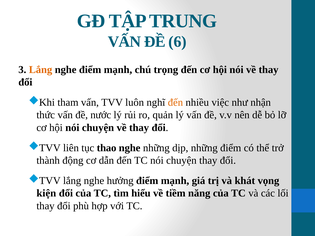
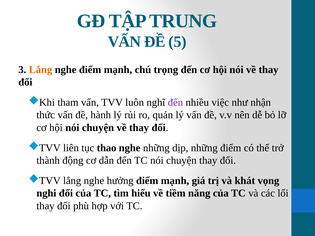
6: 6 -> 5
đến at (175, 103) colour: orange -> purple
nước: nước -> hành
kiện: kiện -> nghi
